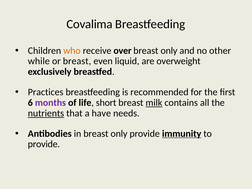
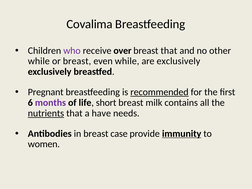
who colour: orange -> purple
only at (169, 51): only -> that
even liquid: liquid -> while
are overweight: overweight -> exclusively
Practices: Practices -> Pregnant
recommended underline: none -> present
milk underline: present -> none
in breast only: only -> case
provide at (44, 144): provide -> women
